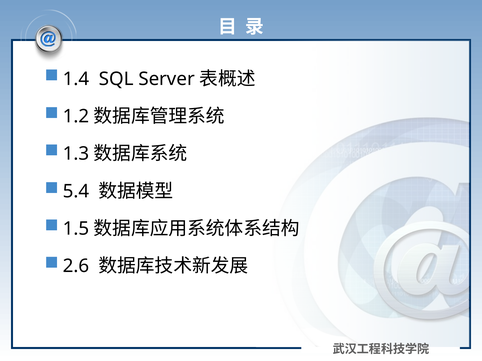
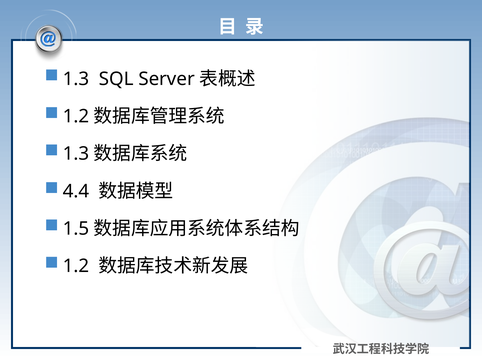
1.4 at (76, 79): 1.4 -> 1.3
5.4: 5.4 -> 4.4
2.6 at (76, 267): 2.6 -> 1.2
